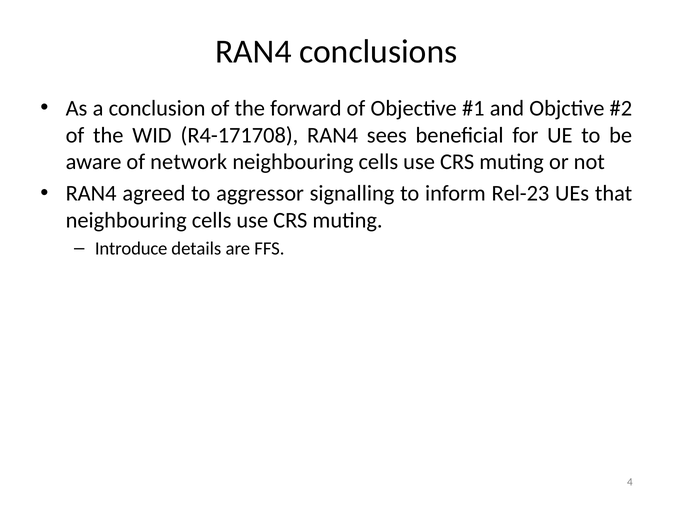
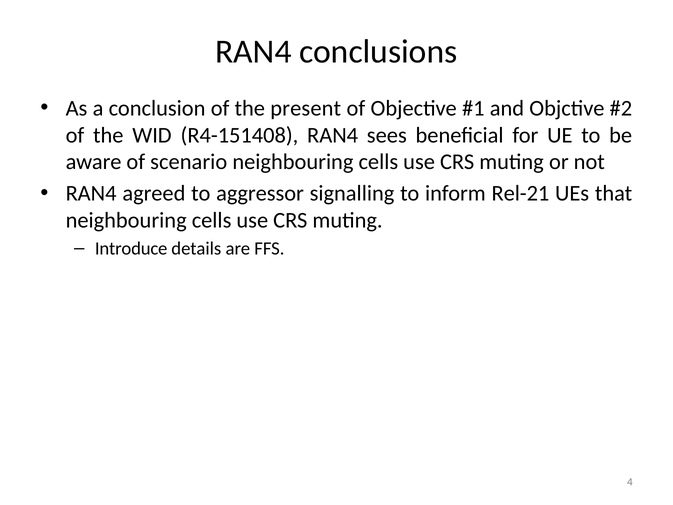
forward: forward -> present
R4-171708: R4-171708 -> R4-151408
network: network -> scenario
Rel-23: Rel-23 -> Rel-21
